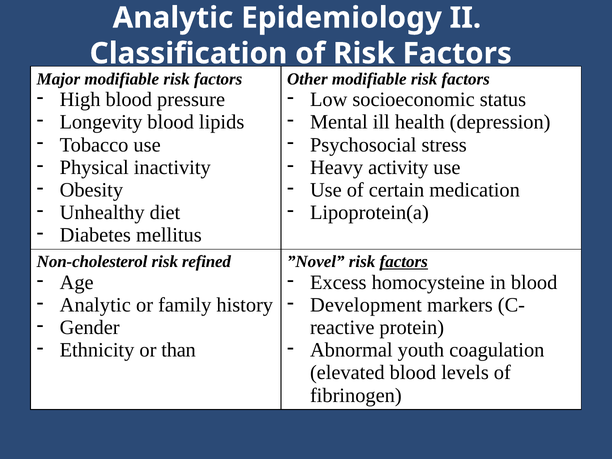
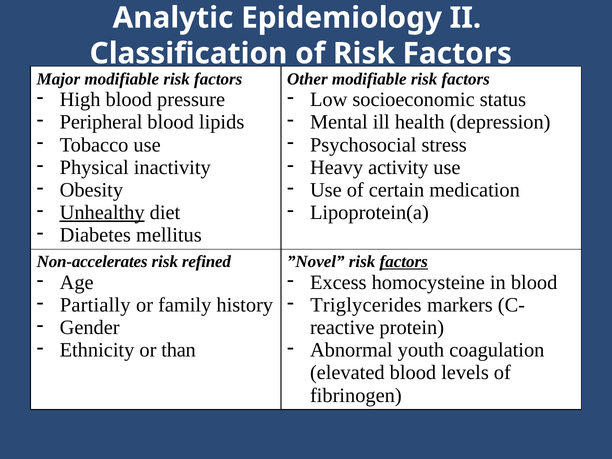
Longevity: Longevity -> Peripheral
Unhealthy underline: none -> present
Non-cholesterol: Non-cholesterol -> Non-accelerates
Analytic at (95, 305): Analytic -> Partially
Development: Development -> Triglycerides
